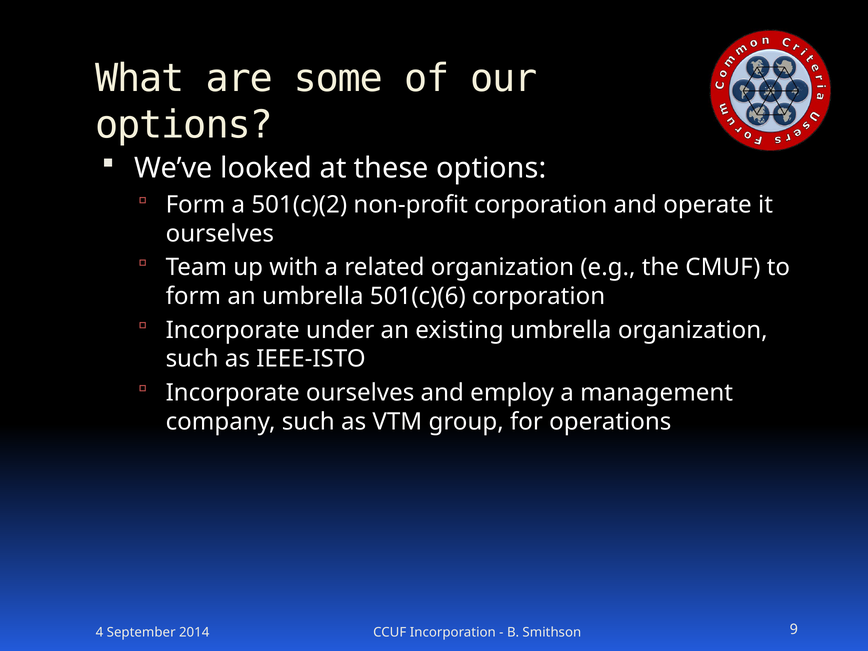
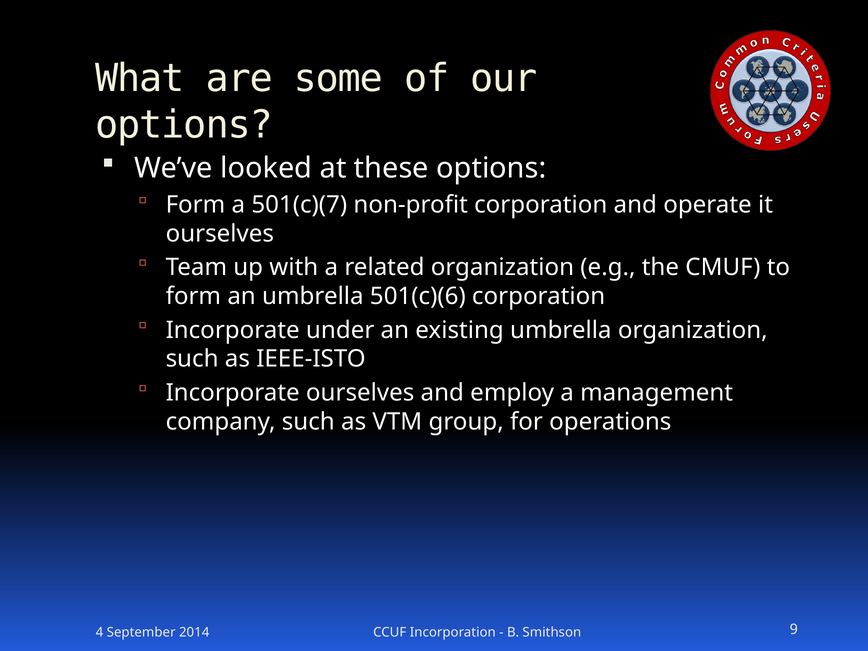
501(c)(2: 501(c)(2 -> 501(c)(7
